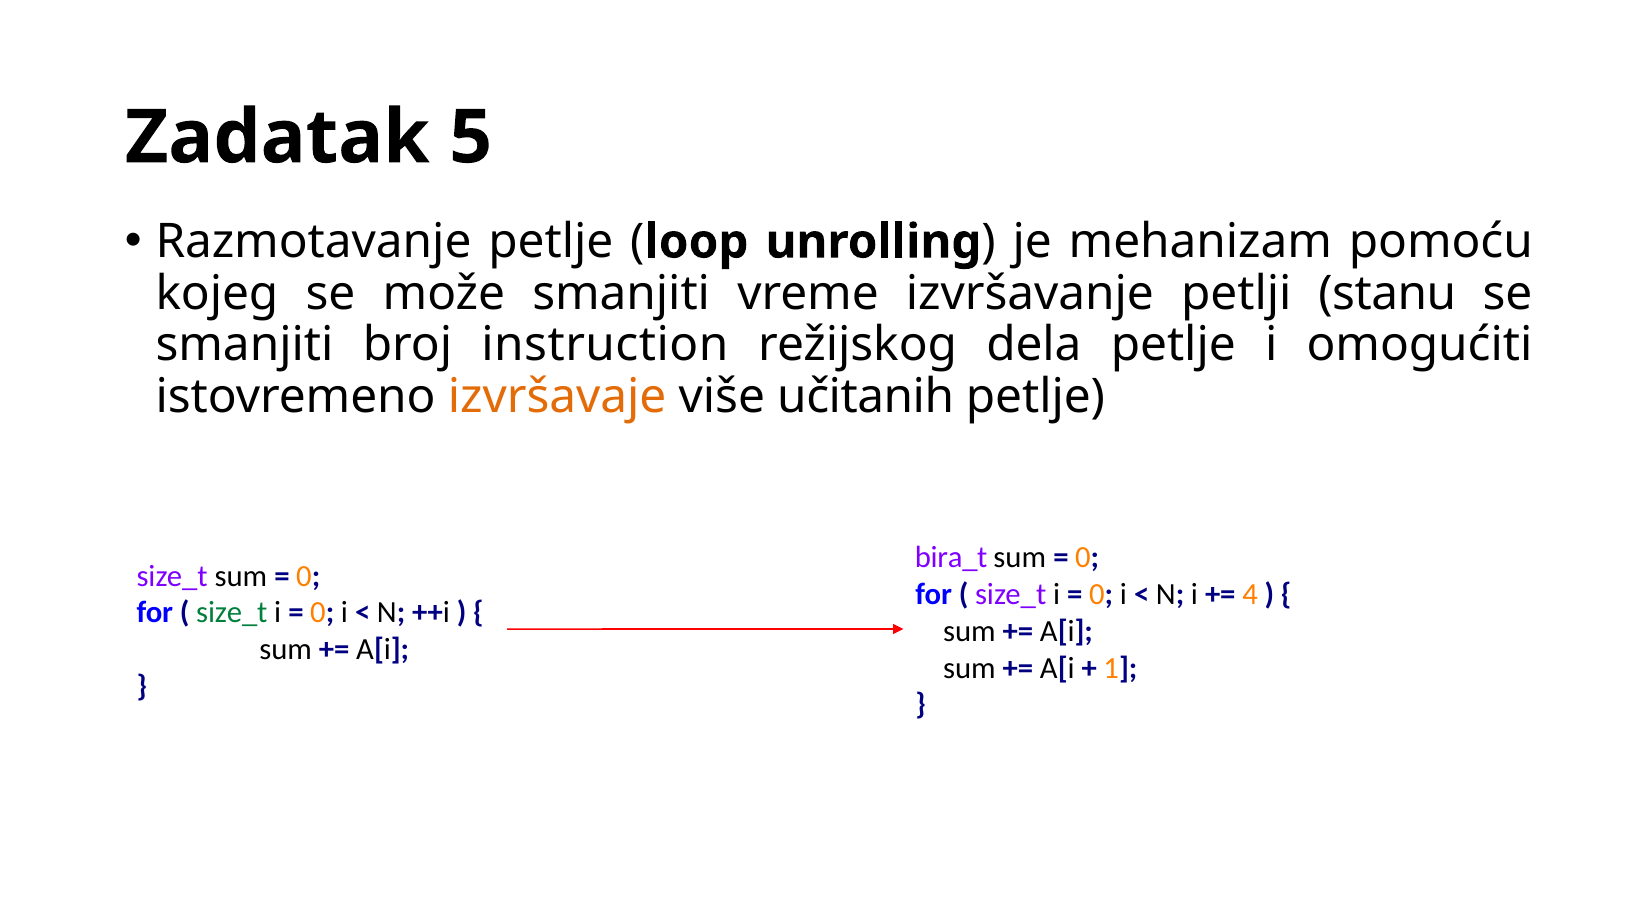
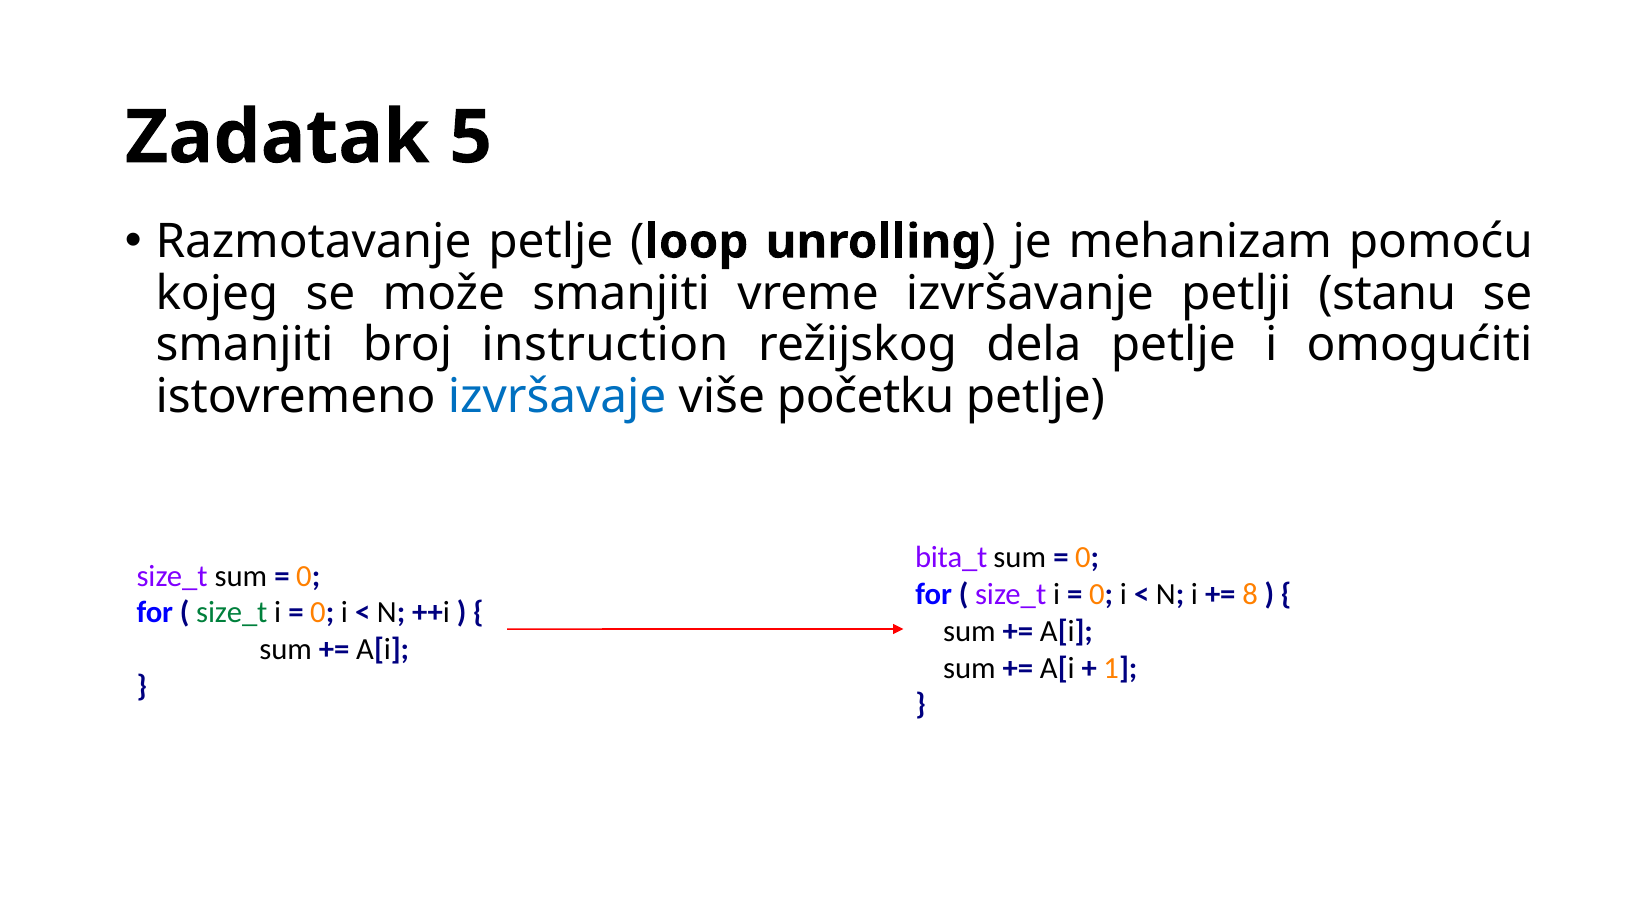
izvršavaje colour: orange -> blue
učitanih: učitanih -> početku
bira_t: bira_t -> bita_t
4: 4 -> 8
